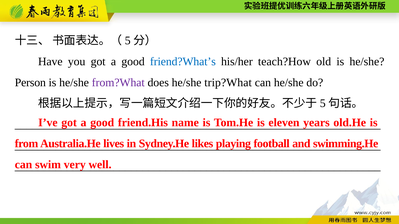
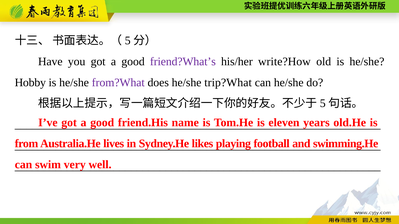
friend?What’s colour: blue -> purple
teach?How: teach?How -> write?How
Person: Person -> Hobby
